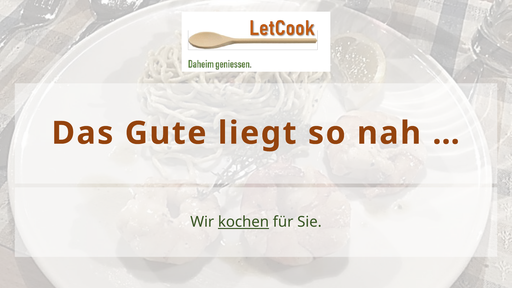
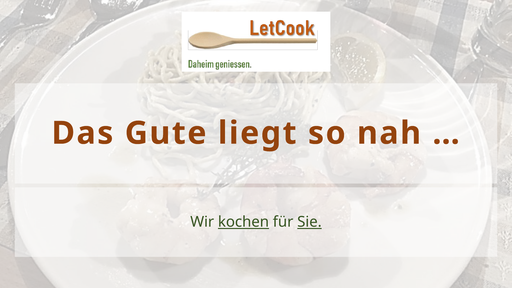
Sie underline: none -> present
